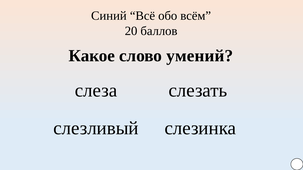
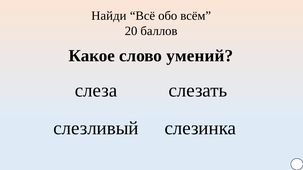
Синий: Синий -> Найди
